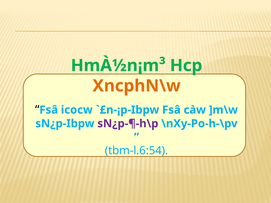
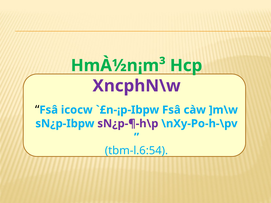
XncphN\w colour: orange -> purple
